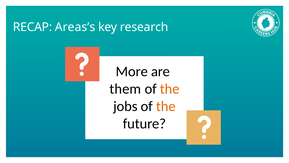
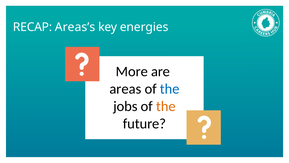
research: research -> energies
them: them -> areas
the at (170, 89) colour: orange -> blue
